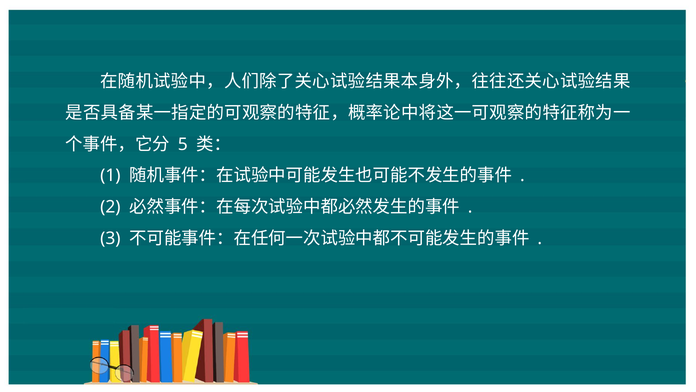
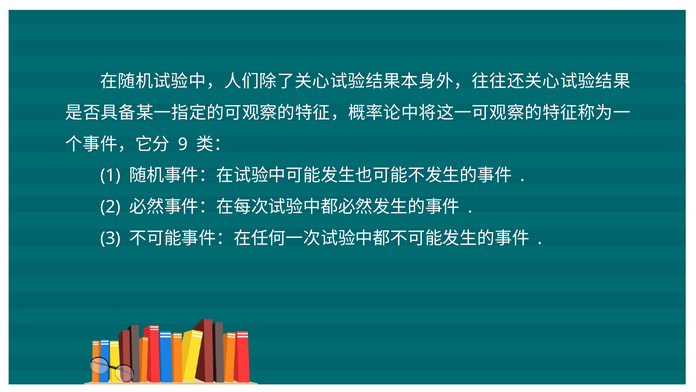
5: 5 -> 9
